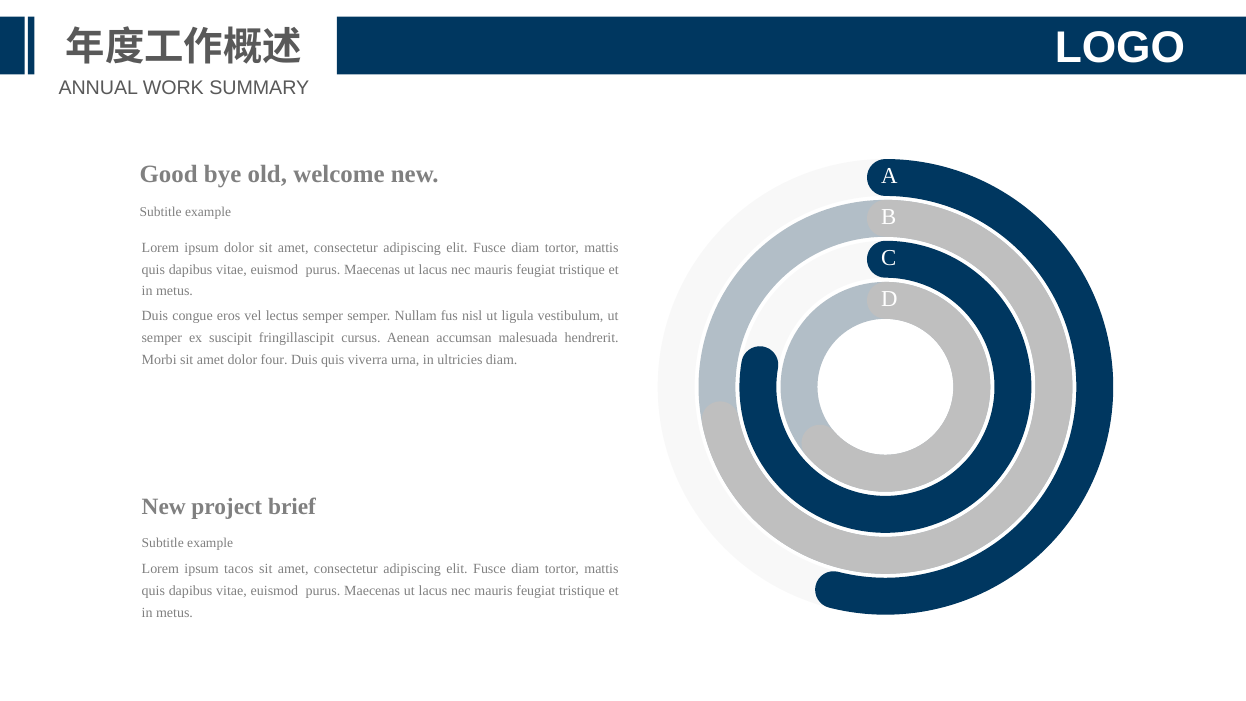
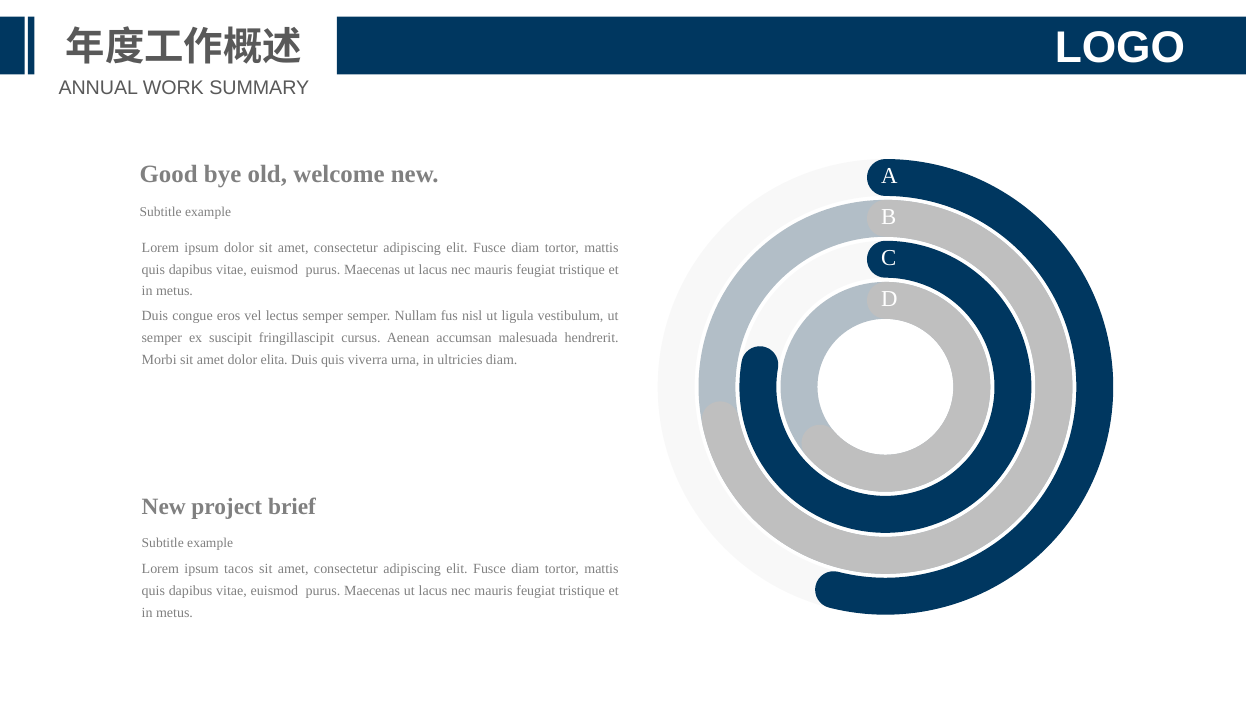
four: four -> elita
